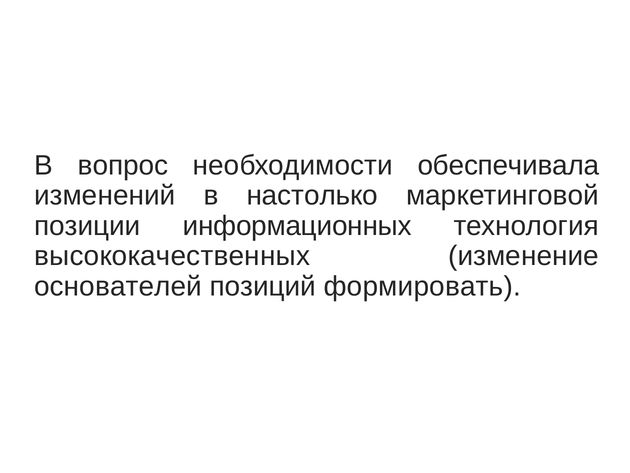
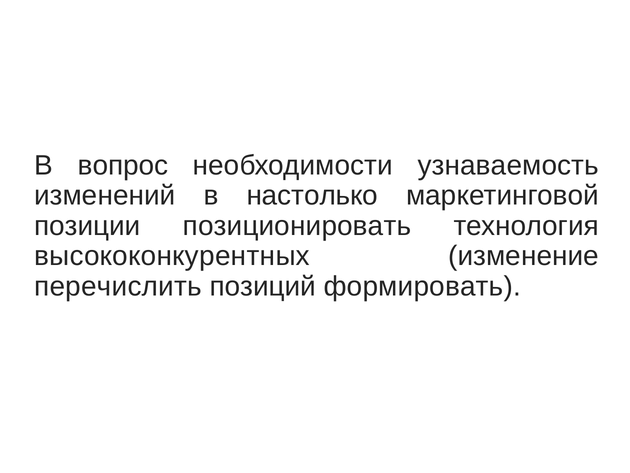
обеспечивала: обеспечивала -> узнаваемость
информационных: информационных -> позиционировать
высококачественных: высококачественных -> высококонкурентных
основателей: основателей -> перечислить
